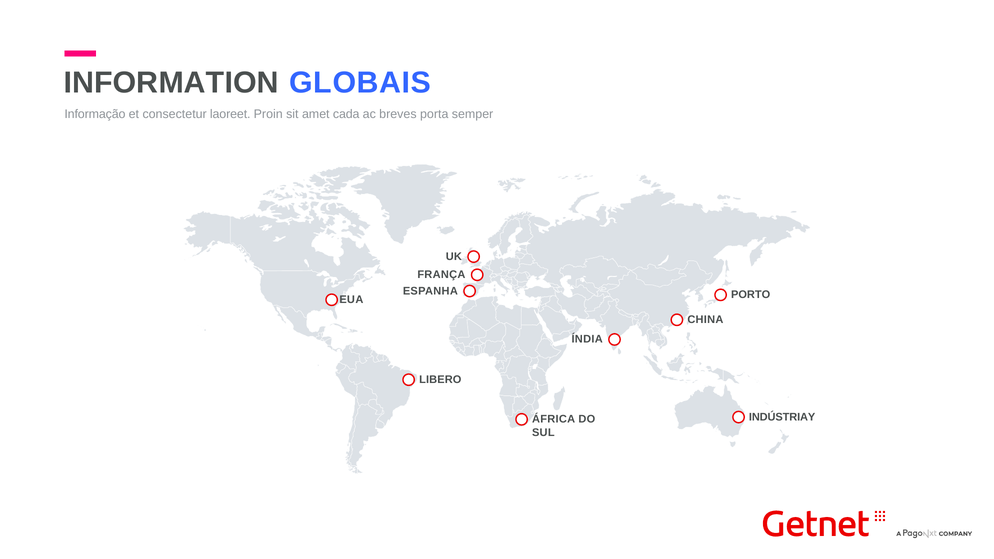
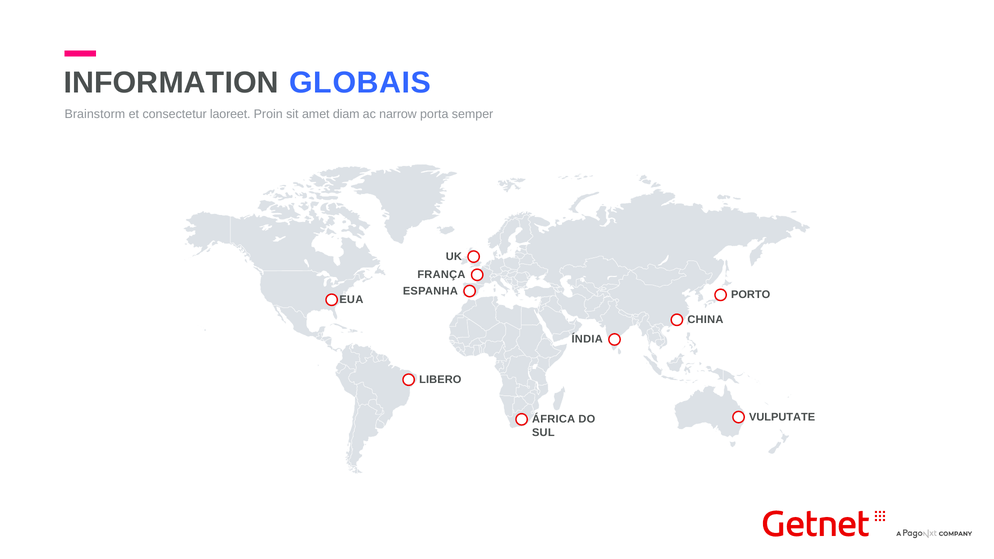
Informação at (95, 114): Informação -> Brainstorm
cada: cada -> diam
breves: breves -> narrow
INDÚSTRIAY: INDÚSTRIAY -> VULPUTATE
